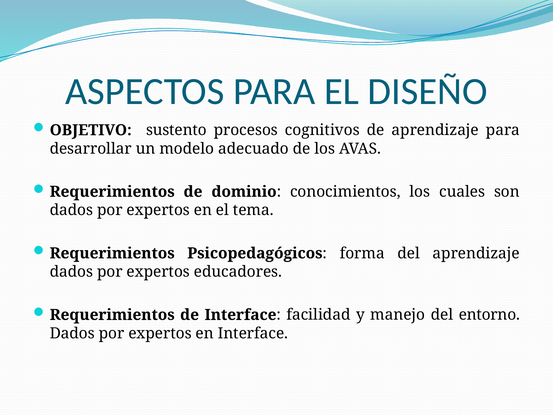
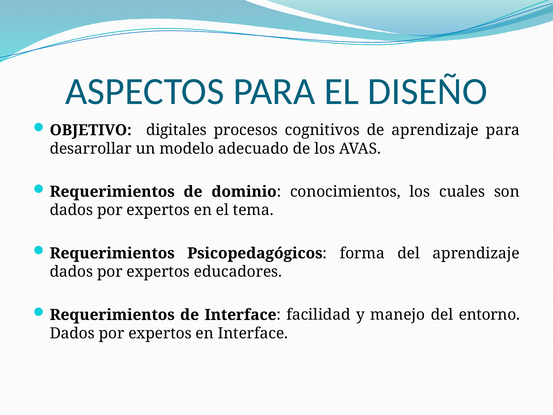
sustento: sustento -> digitales
